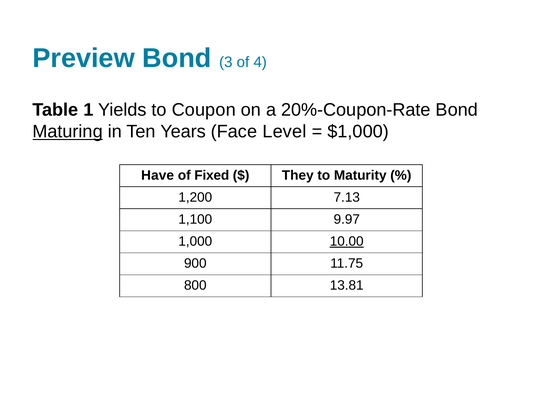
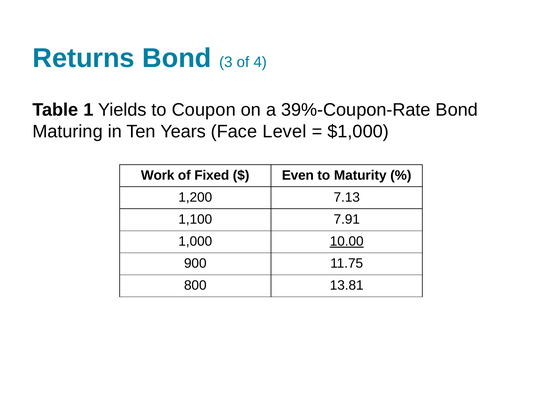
Preview: Preview -> Returns
20%-Coupon-Rate: 20%-Coupon-Rate -> 39%-Coupon-Rate
Maturing underline: present -> none
Have: Have -> Work
They: They -> Even
9.97: 9.97 -> 7.91
